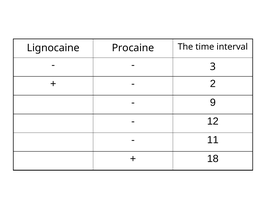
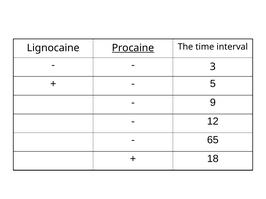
Procaine underline: none -> present
2: 2 -> 5
11: 11 -> 65
